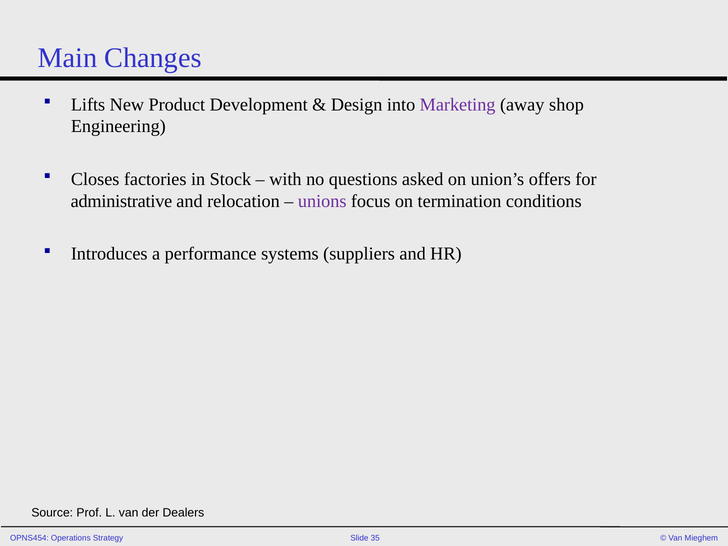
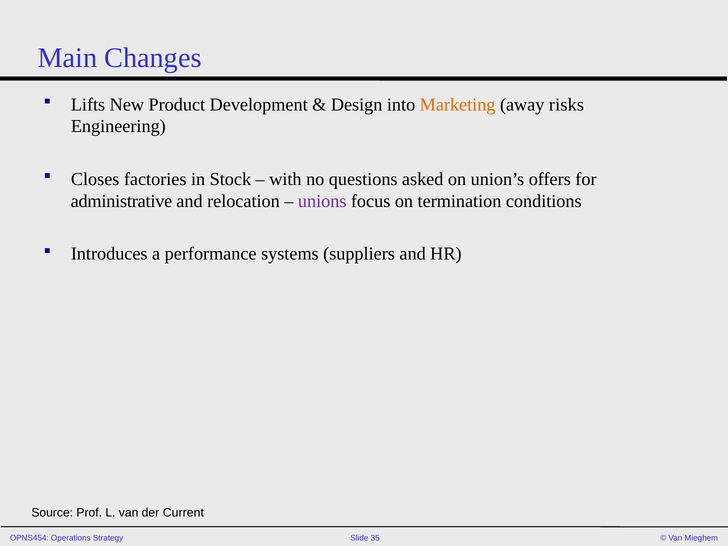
Marketing colour: purple -> orange
shop: shop -> risks
Dealers: Dealers -> Current
